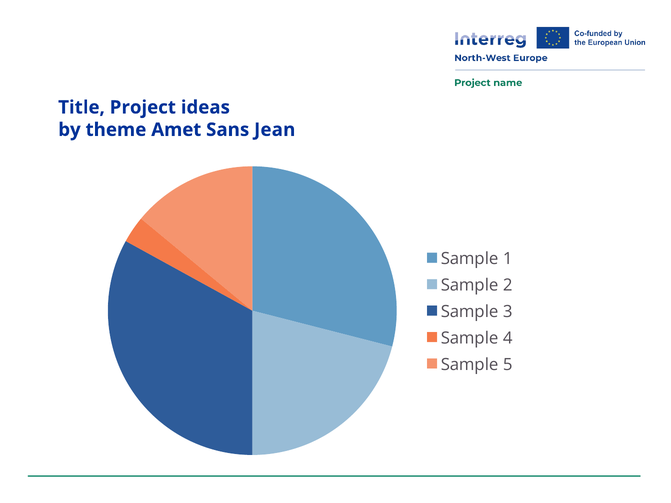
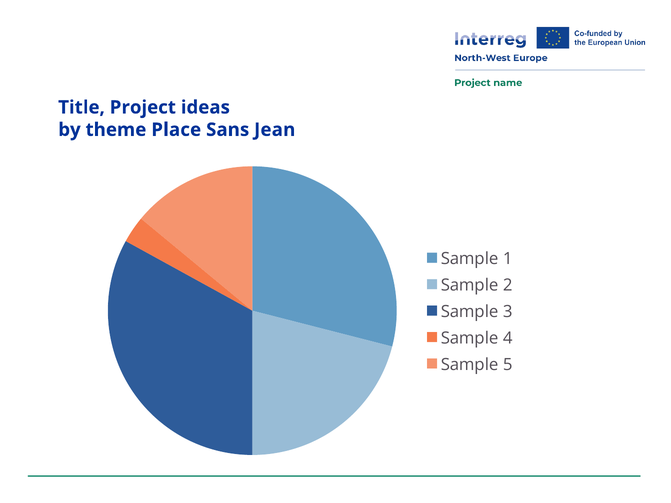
Amet: Amet -> Place
